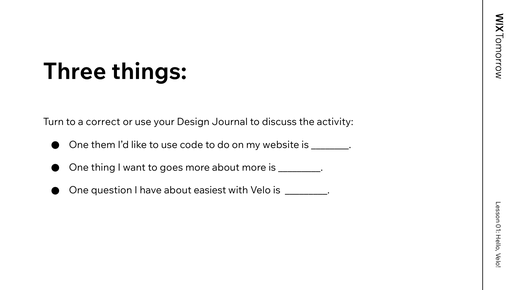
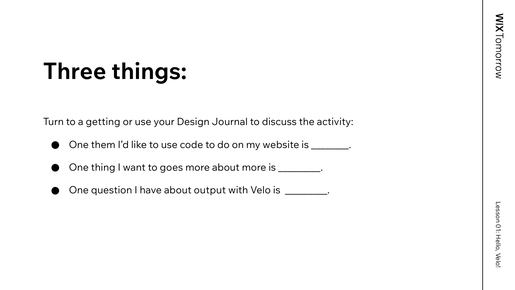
correct: correct -> getting
easiest: easiest -> output
